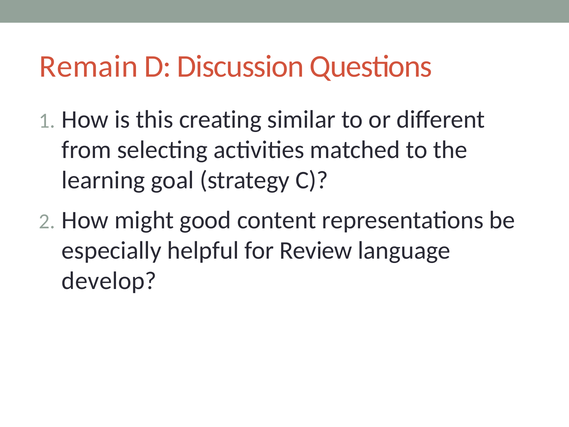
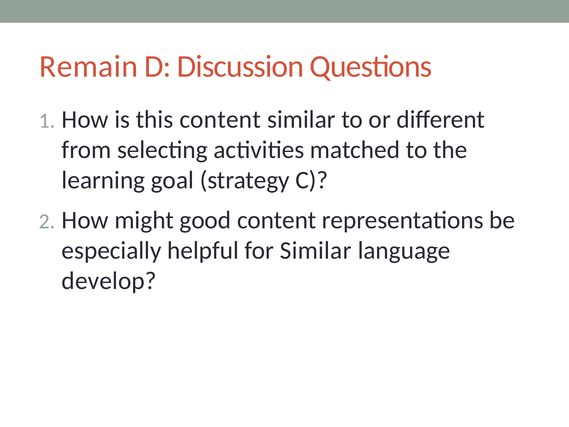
this creating: creating -> content
for Review: Review -> Similar
